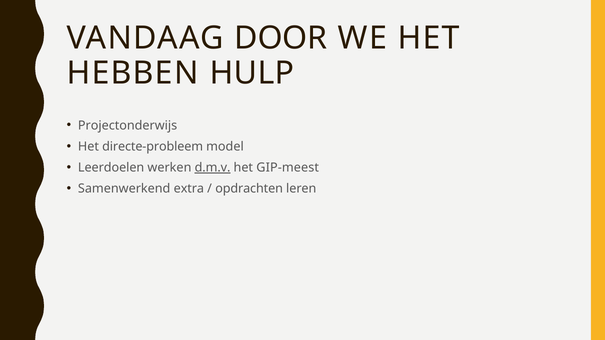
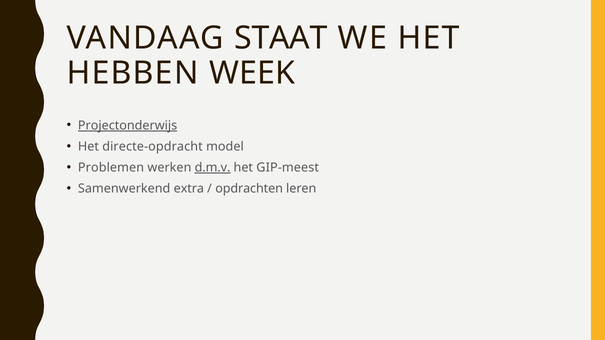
DOOR: DOOR -> STAAT
HULP: HULP -> WEEK
Projectonderwijs underline: none -> present
directe-probleem: directe-probleem -> directe-opdracht
Leerdoelen: Leerdoelen -> Problemen
